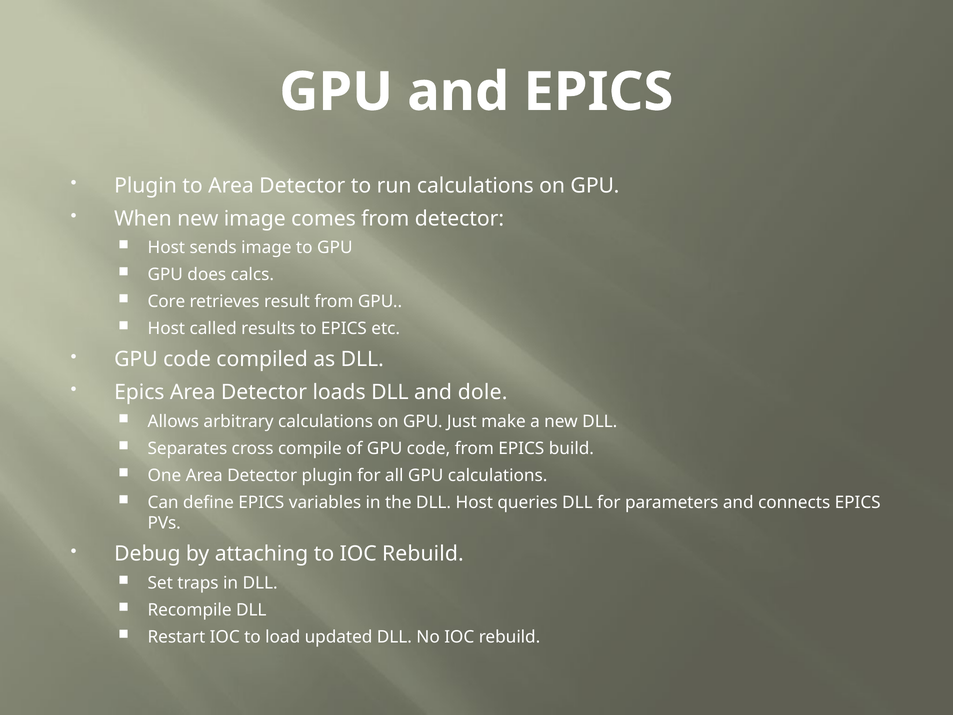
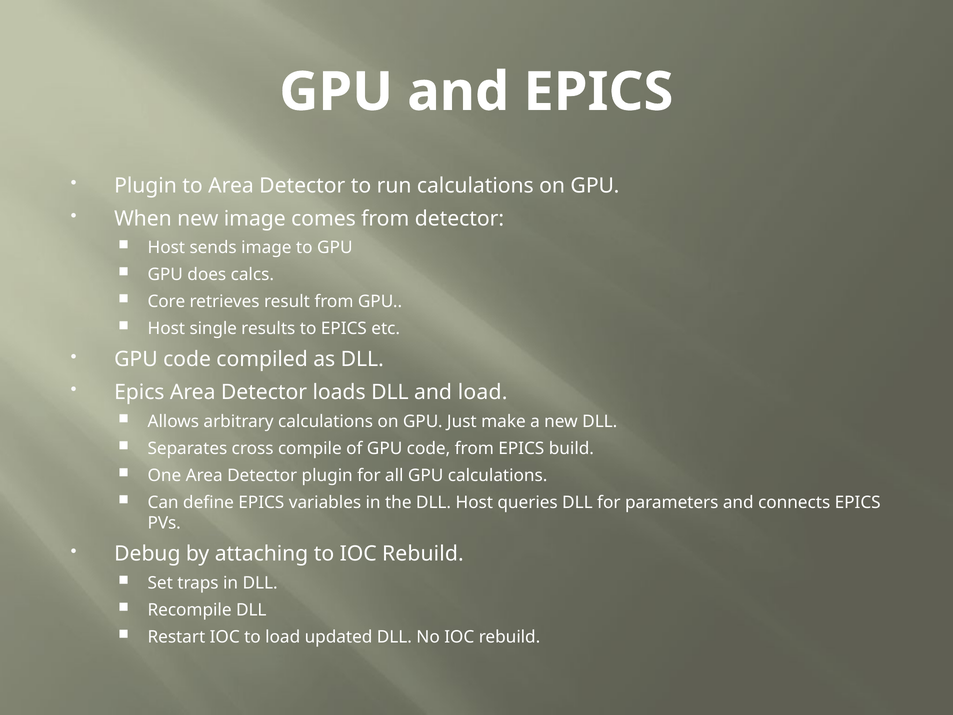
called: called -> single
and dole: dole -> load
